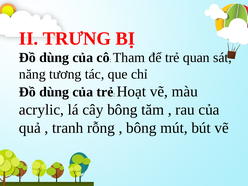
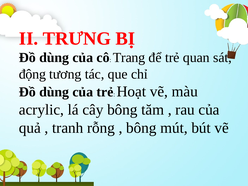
Tham: Tham -> Trang
năng: năng -> động
